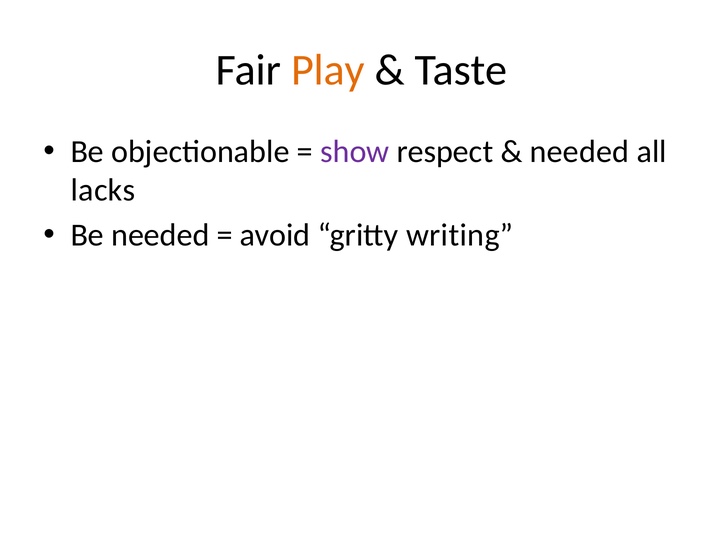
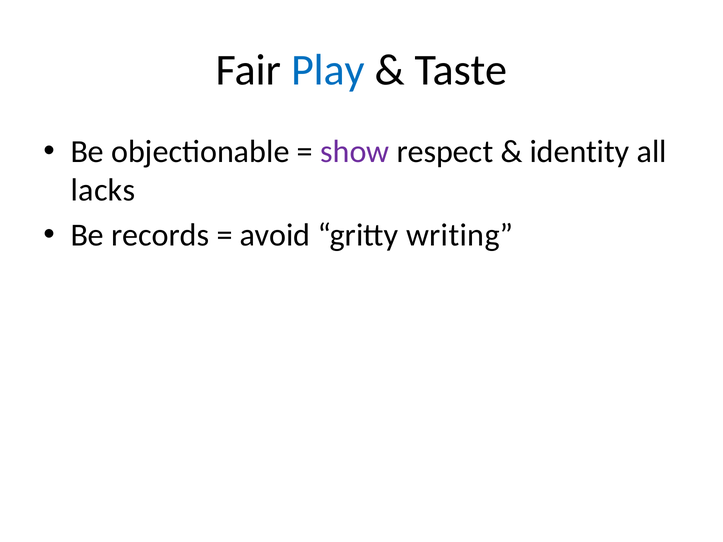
Play colour: orange -> blue
needed at (579, 152): needed -> identity
Be needed: needed -> records
